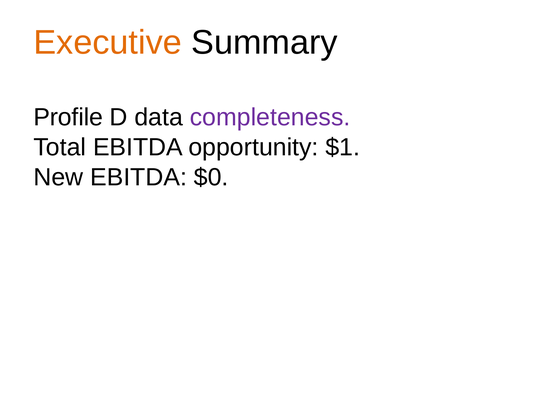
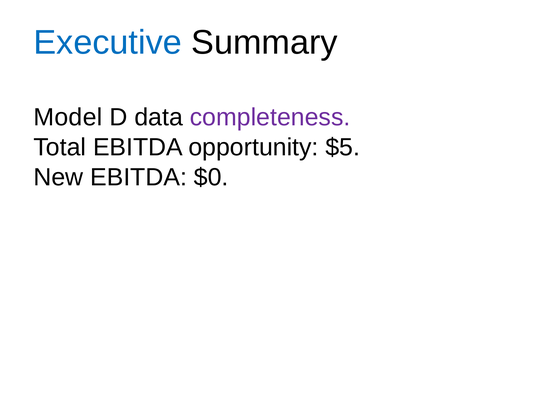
Executive colour: orange -> blue
Profile: Profile -> Model
$1: $1 -> $5
